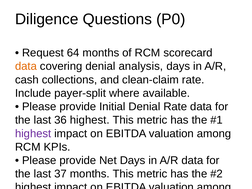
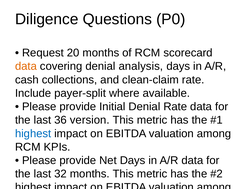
64: 64 -> 20
36 highest: highest -> version
highest at (33, 134) colour: purple -> blue
37: 37 -> 32
